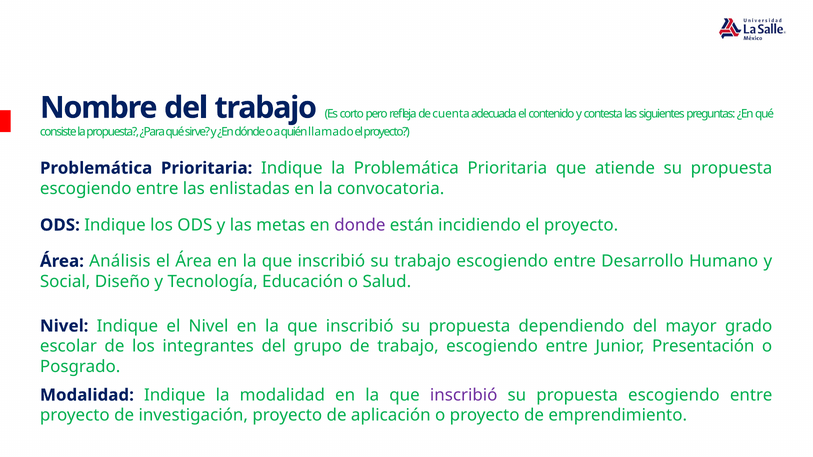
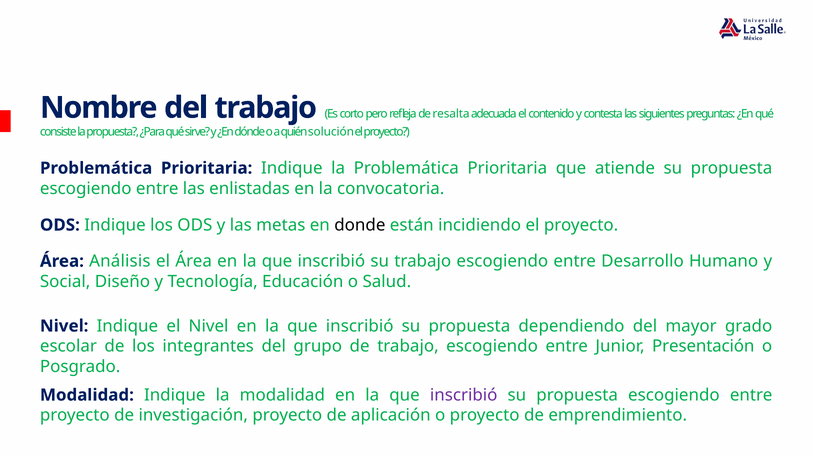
cuenta: cuenta -> resalta
llamado: llamado -> solución
donde colour: purple -> black
